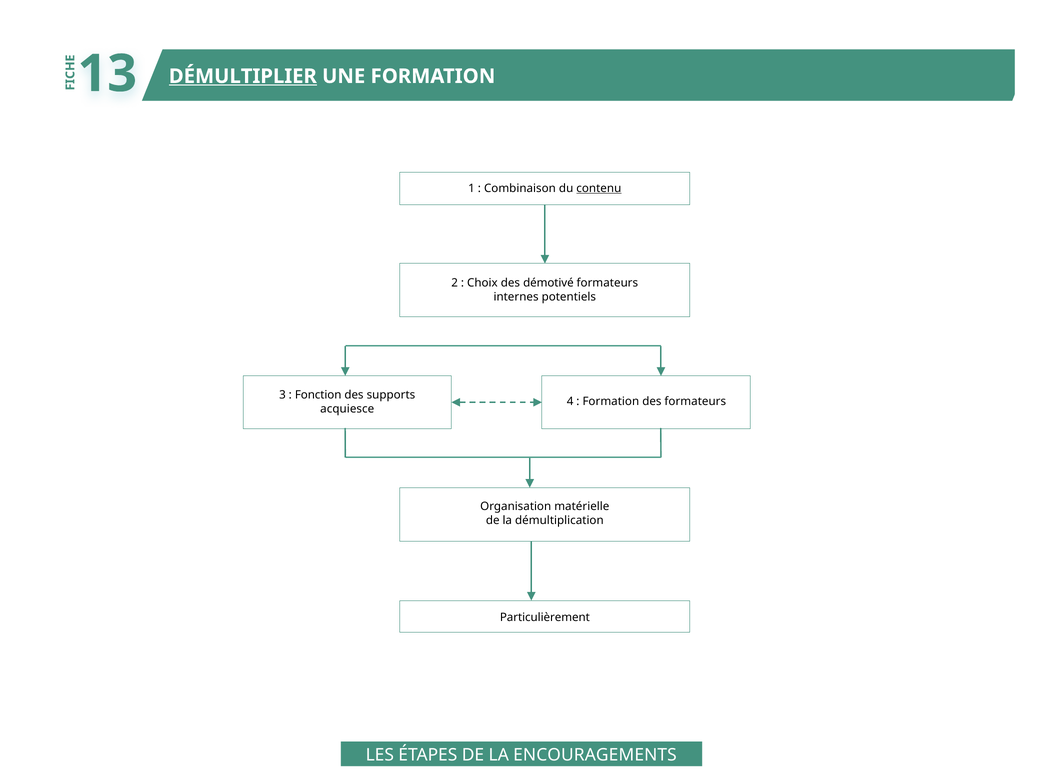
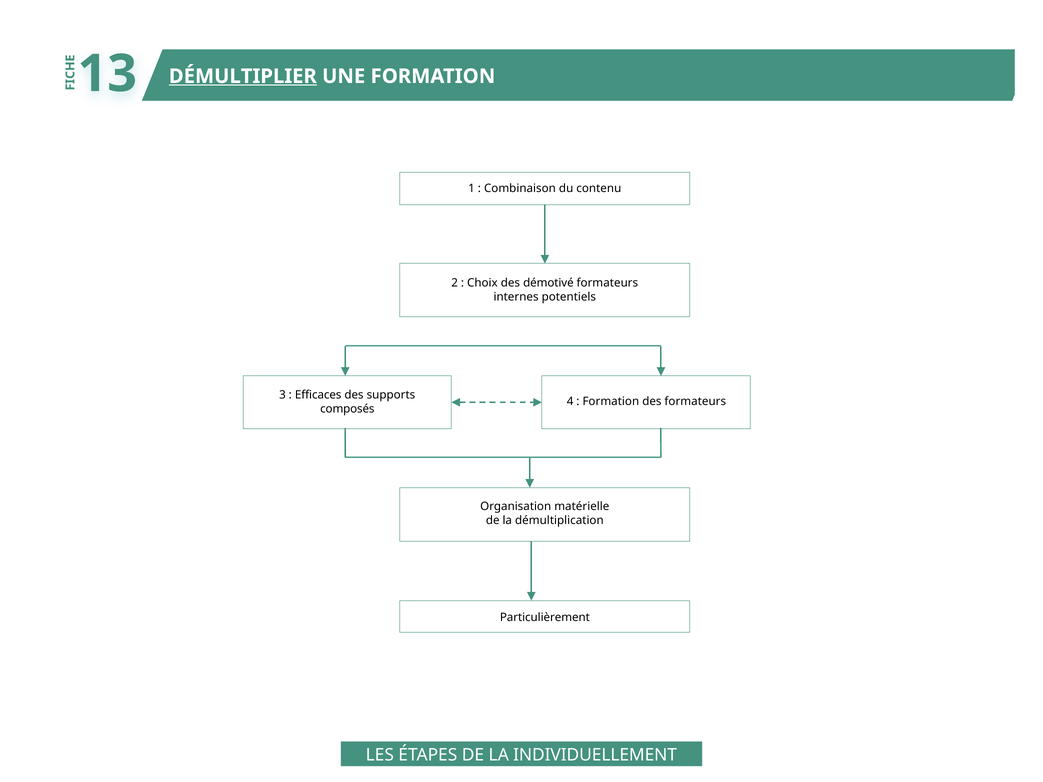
contenu underline: present -> none
Fonction: Fonction -> Efficaces
acquiesce: acquiesce -> composés
ENCOURAGEMENTS: ENCOURAGEMENTS -> INDIVIDUELLEMENT
